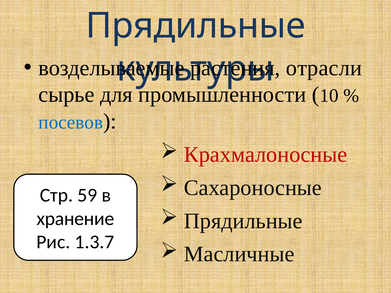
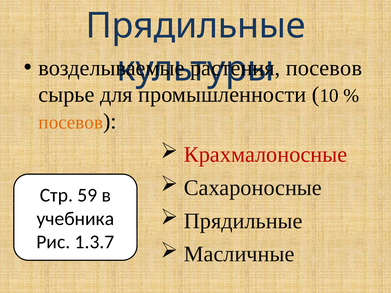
отрасли at (324, 68): отрасли -> посевов
посевов at (71, 122) colour: blue -> orange
хранение: хранение -> учебника
